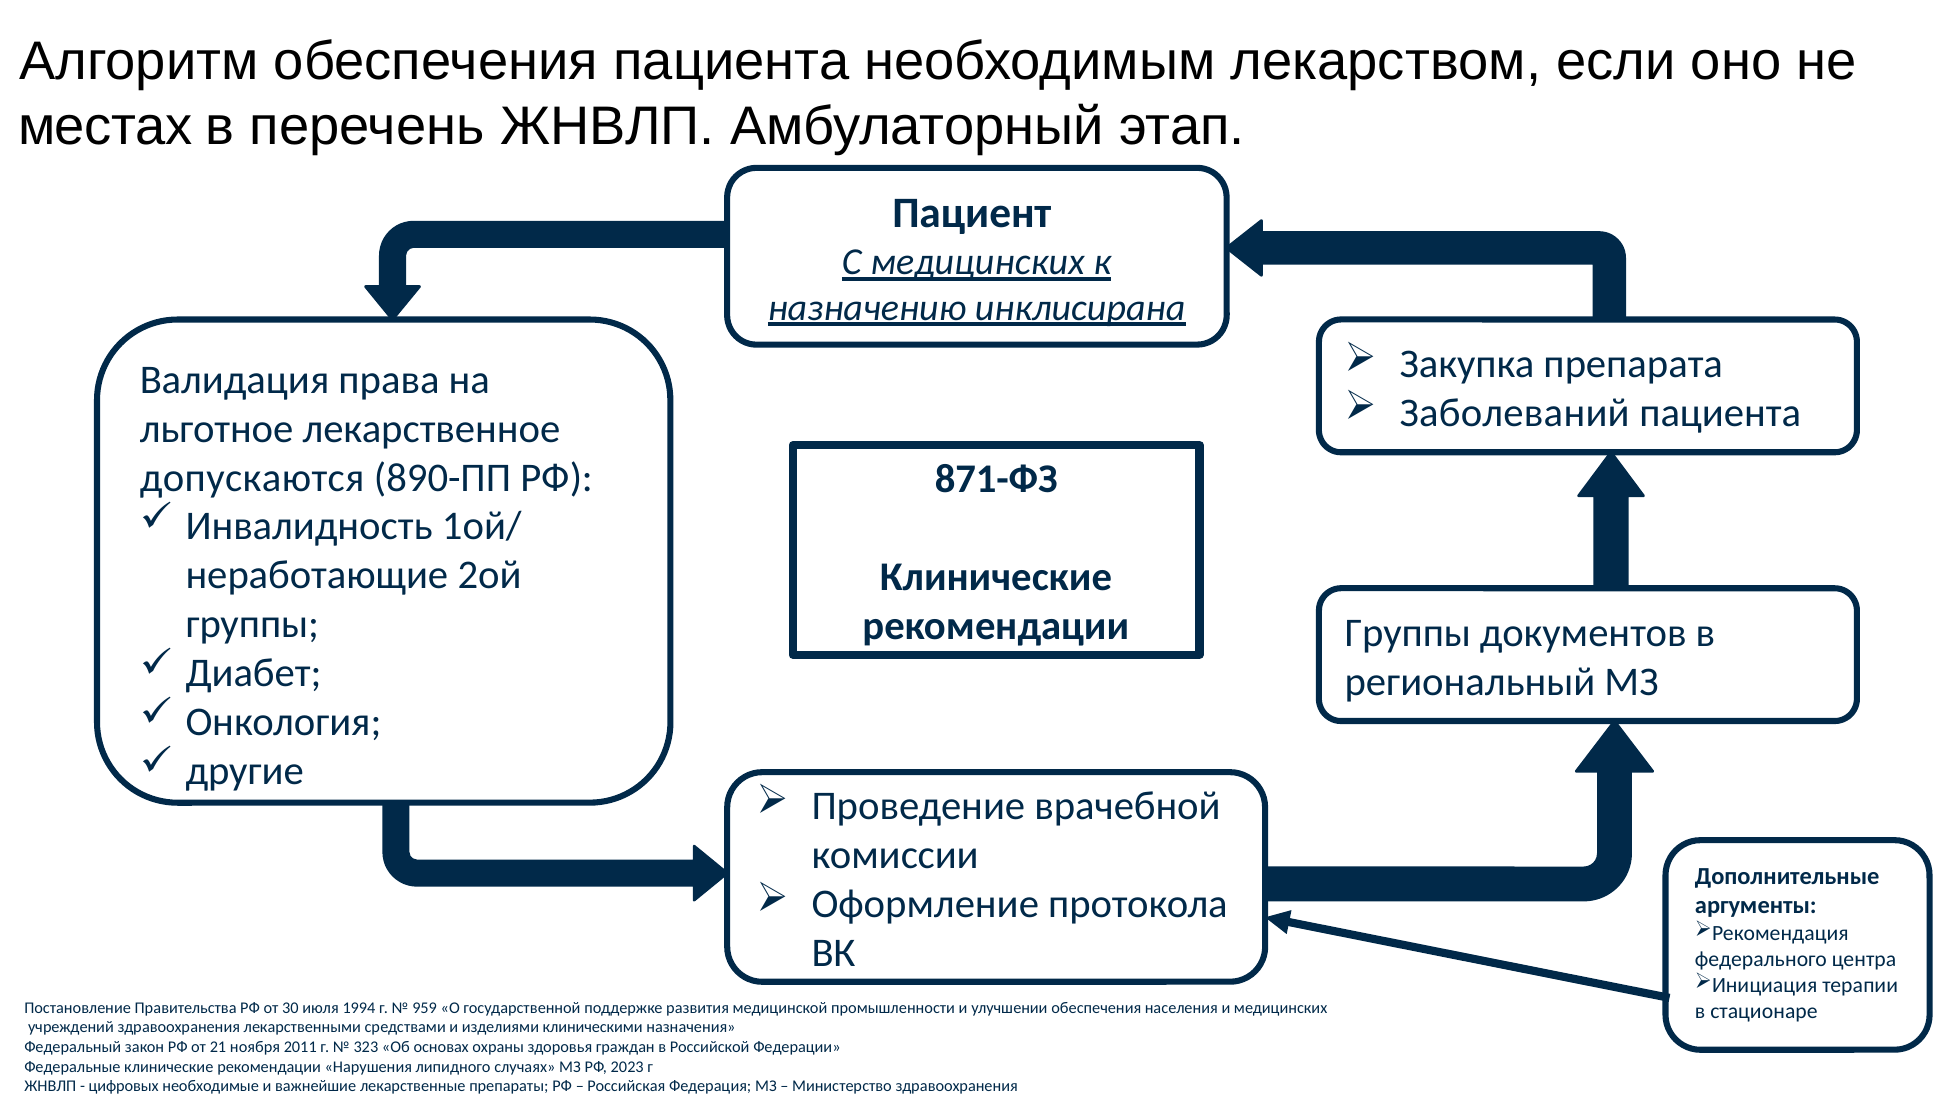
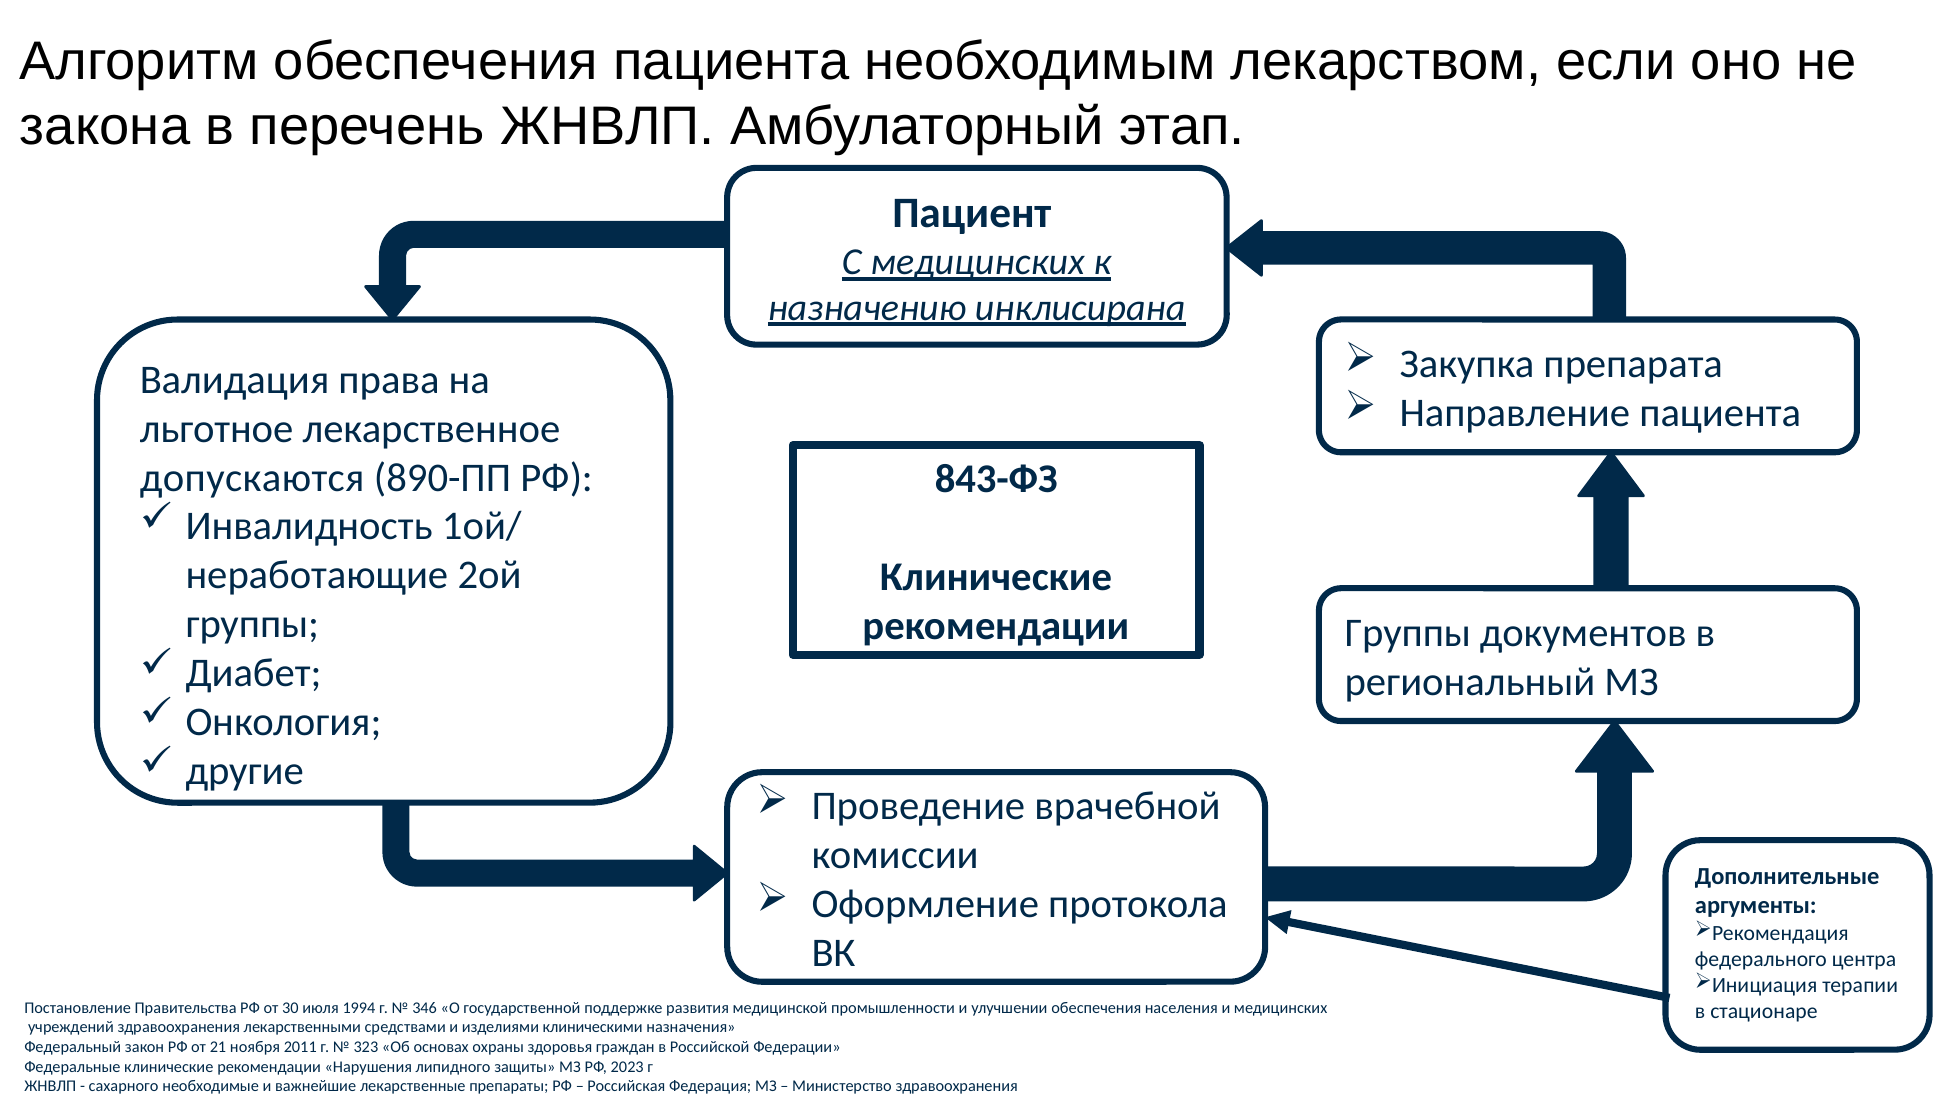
местах: местах -> закона
Заболеваний: Заболеваний -> Направление
871-ФЗ: 871-ФЗ -> 843-ФЗ
959: 959 -> 346
случаях: случаях -> защиты
цифровых: цифровых -> сахарного
